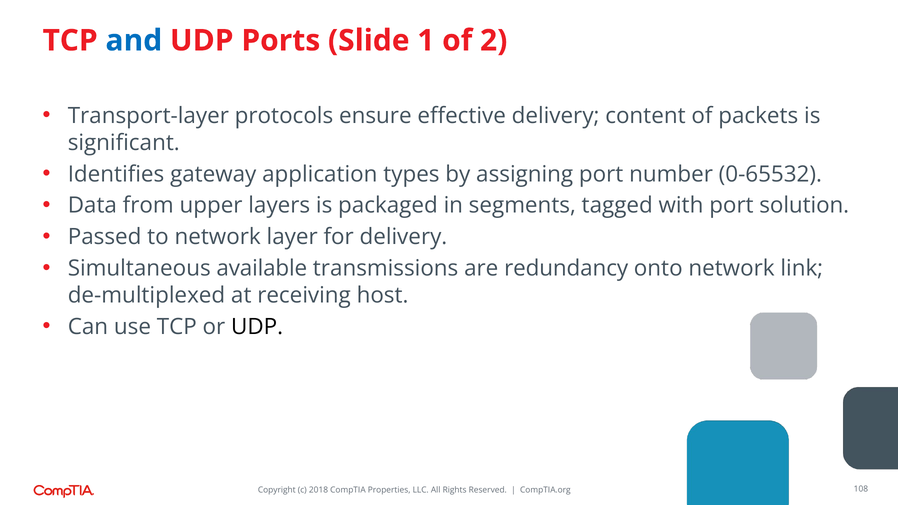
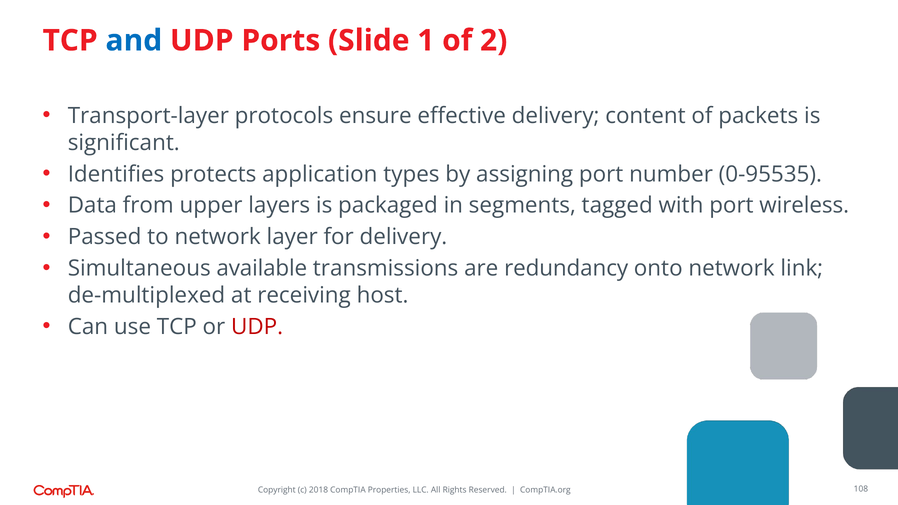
gateway: gateway -> protects
0-65532: 0-65532 -> 0-95535
solution: solution -> wireless
UDP at (257, 327) colour: black -> red
